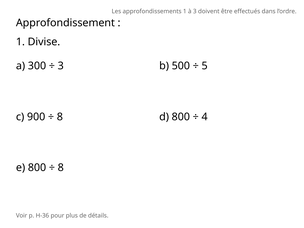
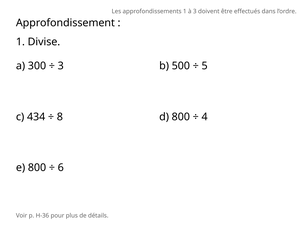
900: 900 -> 434
8 at (61, 168): 8 -> 6
